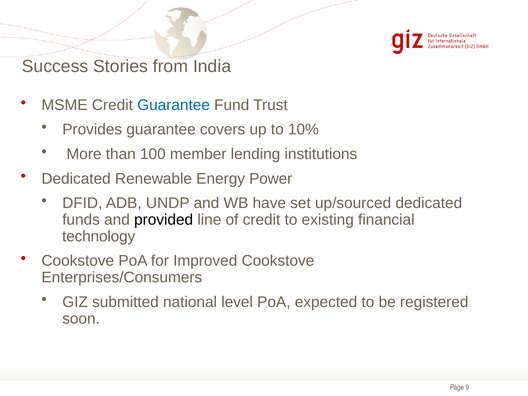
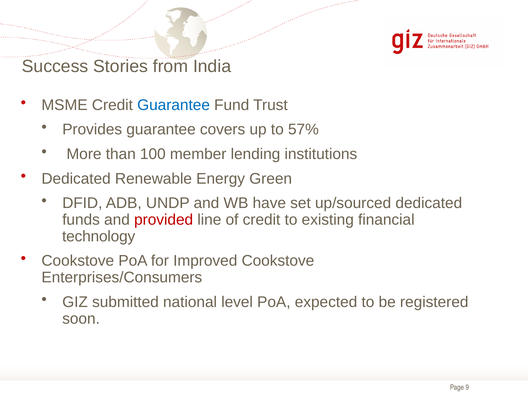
10%: 10% -> 57%
Power: Power -> Green
provided colour: black -> red
